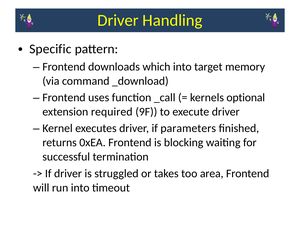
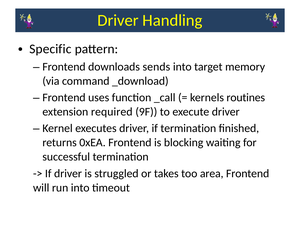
which: which -> sends
optional: optional -> routines
if parameters: parameters -> termination
